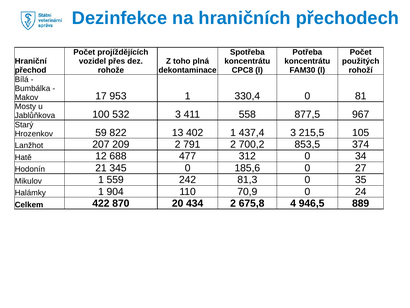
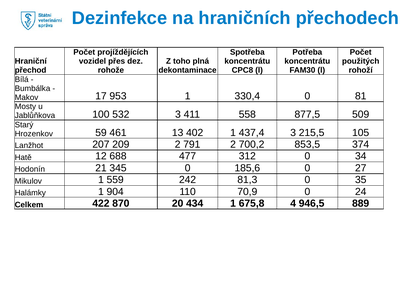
967: 967 -> 509
822: 822 -> 461
434 2: 2 -> 1
